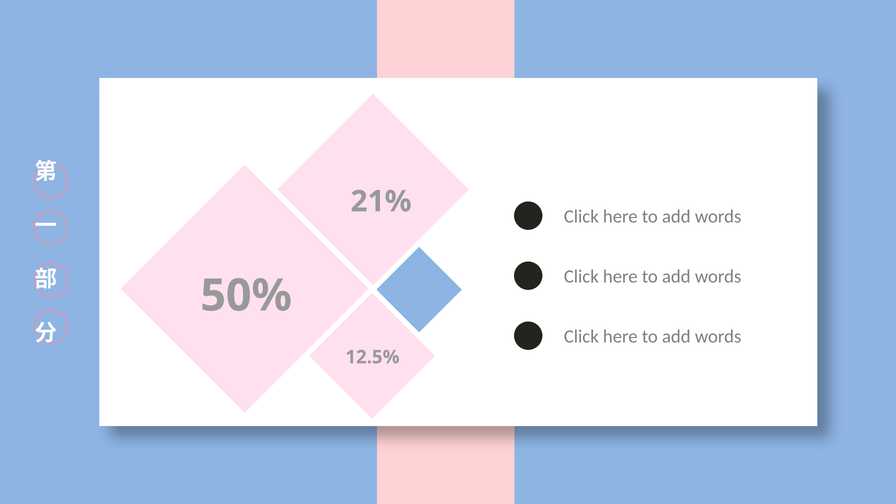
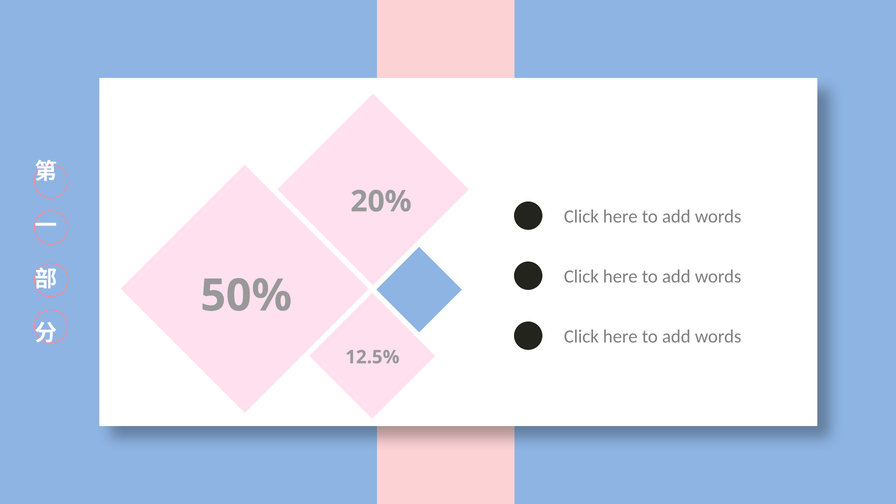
21%: 21% -> 20%
